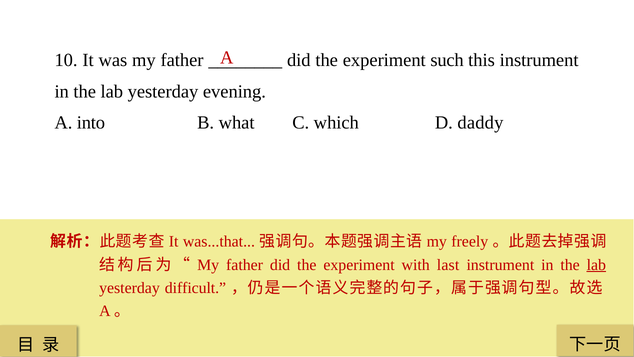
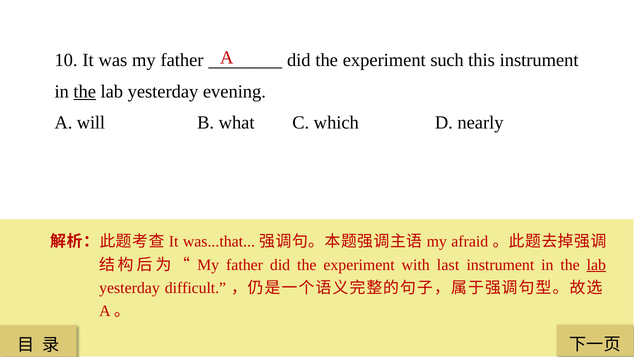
the at (85, 91) underline: none -> present
into: into -> will
daddy: daddy -> nearly
freely: freely -> afraid
